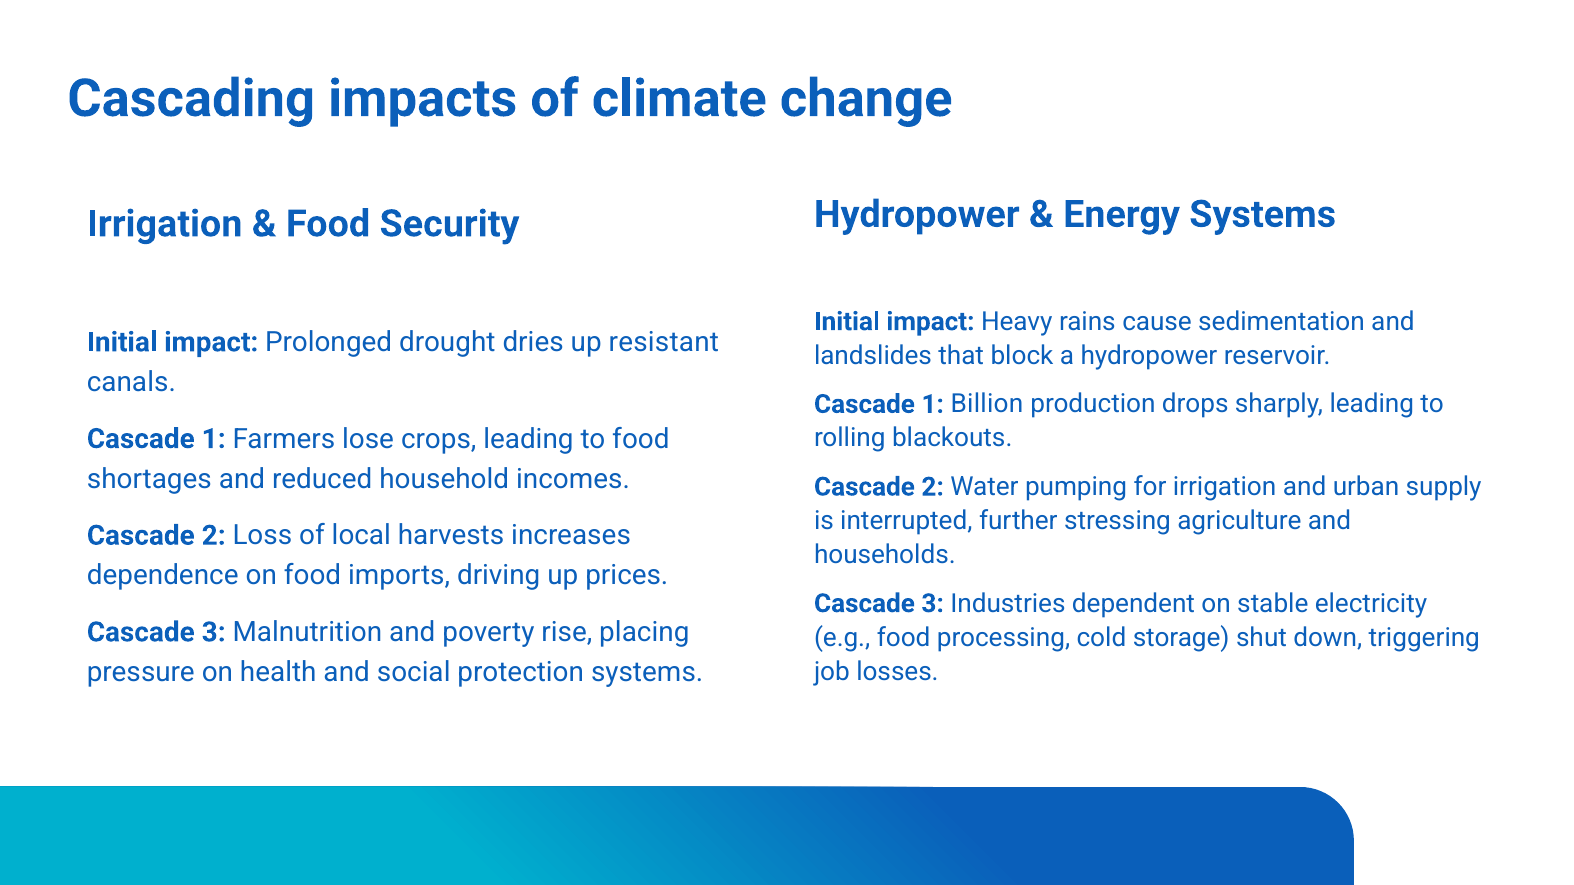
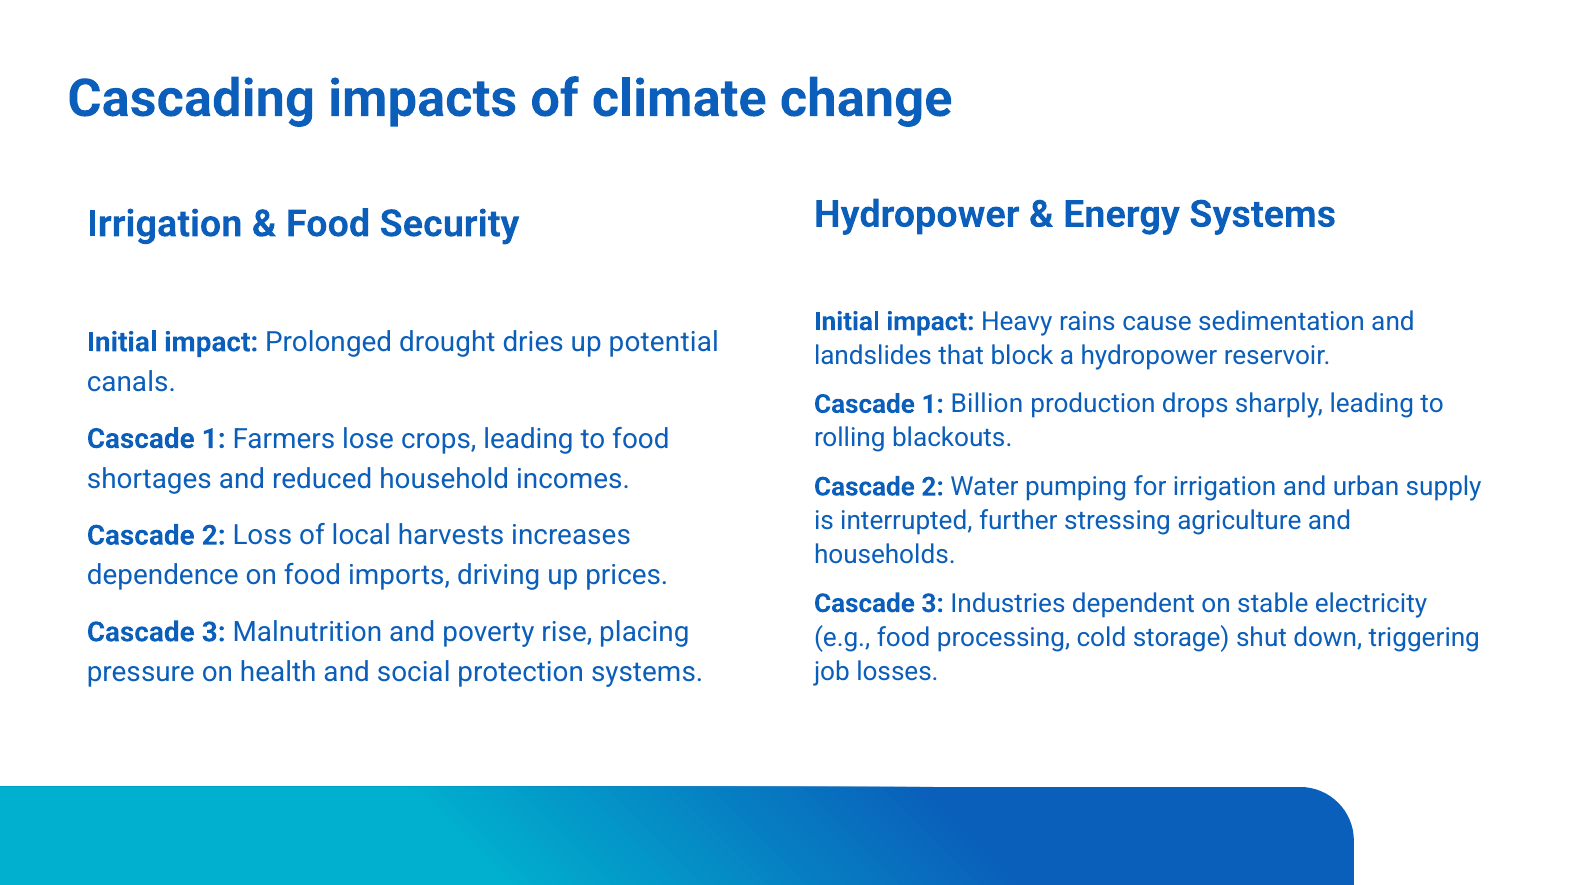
resistant: resistant -> potential
